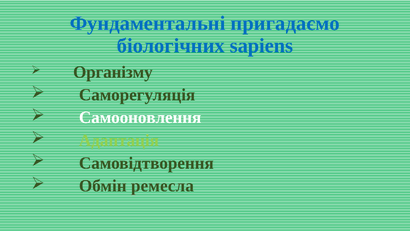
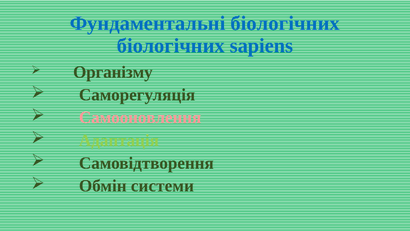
Фундаментальні пригадаємо: пригадаємо -> біологічних
Самооновлення colour: white -> pink
ремесла: ремесла -> системи
